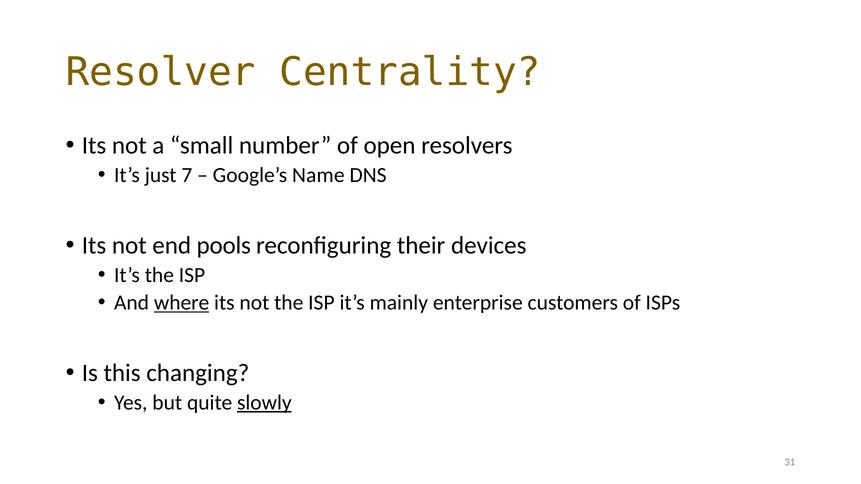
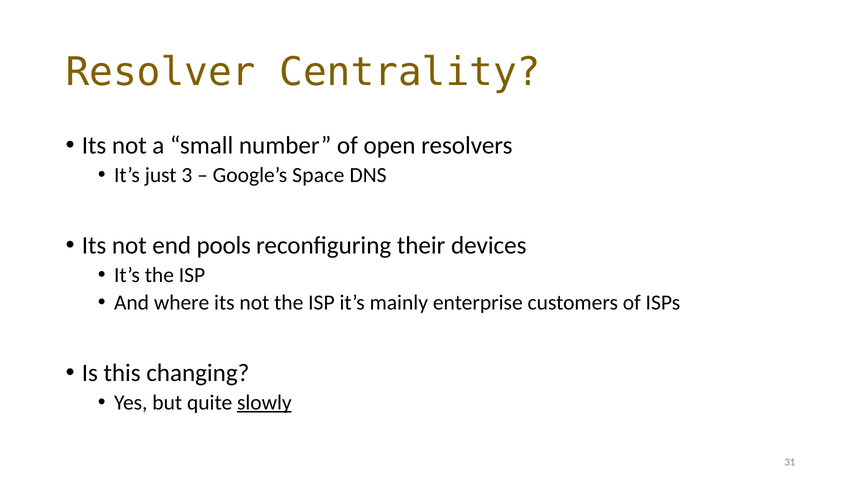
7: 7 -> 3
Name: Name -> Space
where underline: present -> none
